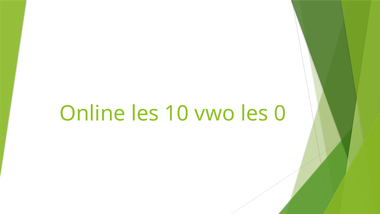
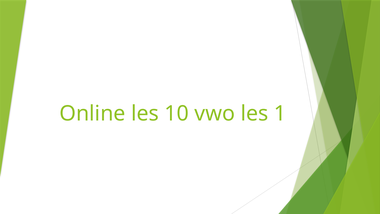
0: 0 -> 1
